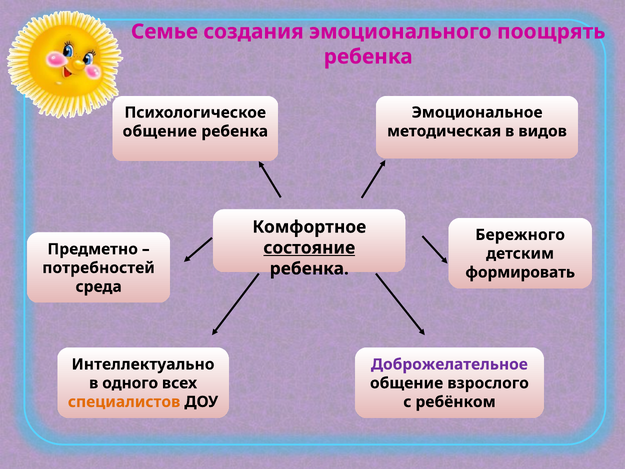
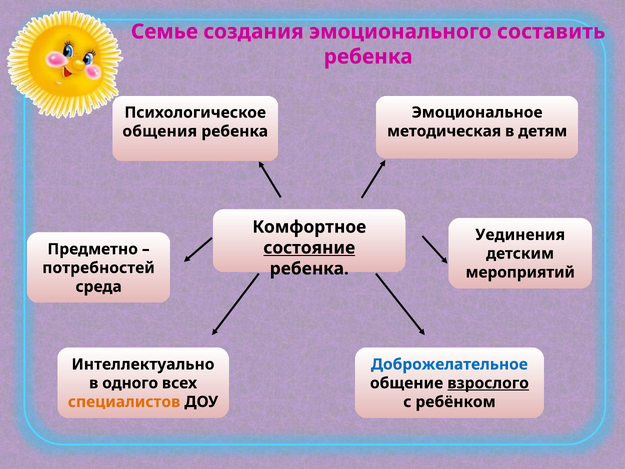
поощрять: поощрять -> составить
видов: видов -> детям
общение at (160, 131): общение -> общения
Бережного: Бережного -> Уединения
формировать: формировать -> мероприятий
Доброжелательное colour: purple -> blue
взрослого underline: none -> present
